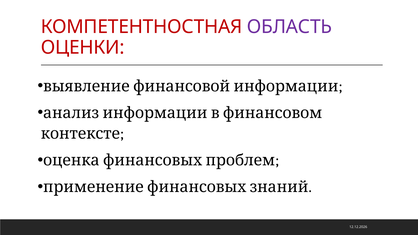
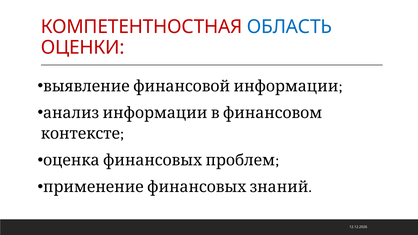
ОБЛАСТЬ colour: purple -> blue
